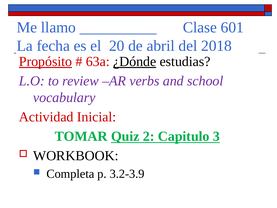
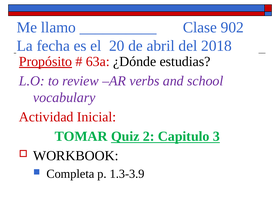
601: 601 -> 902
¿Dónde underline: present -> none
3.2-3.9: 3.2-3.9 -> 1.3-3.9
